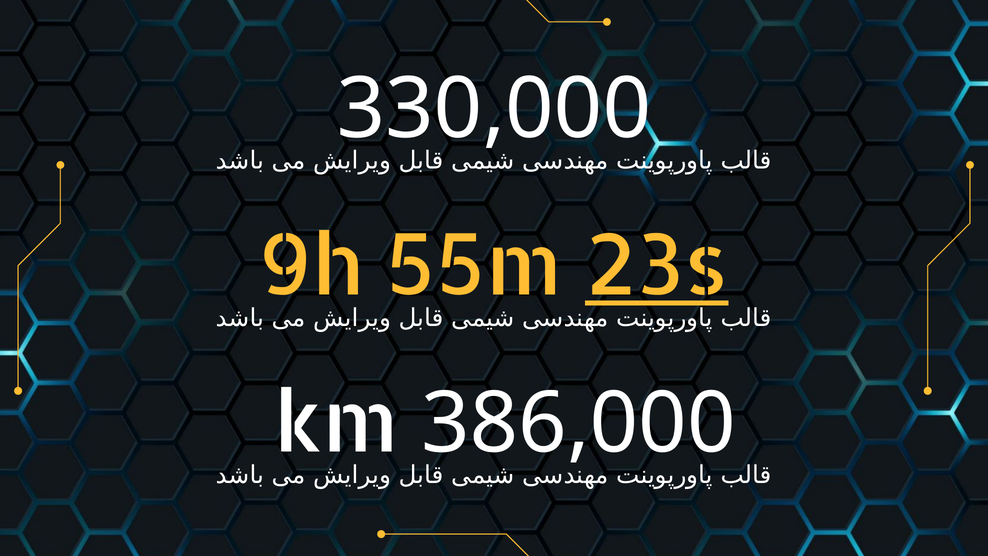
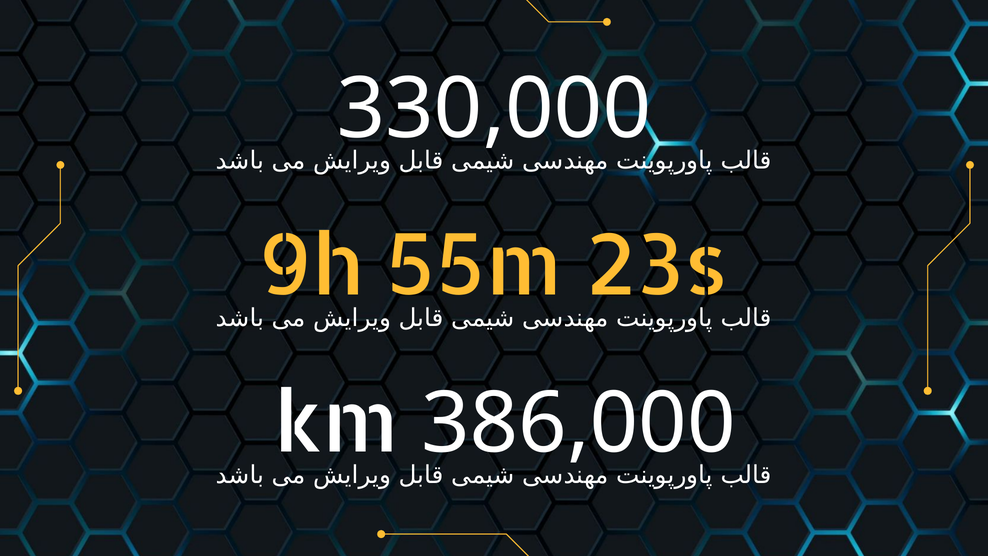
23s underline: present -> none
